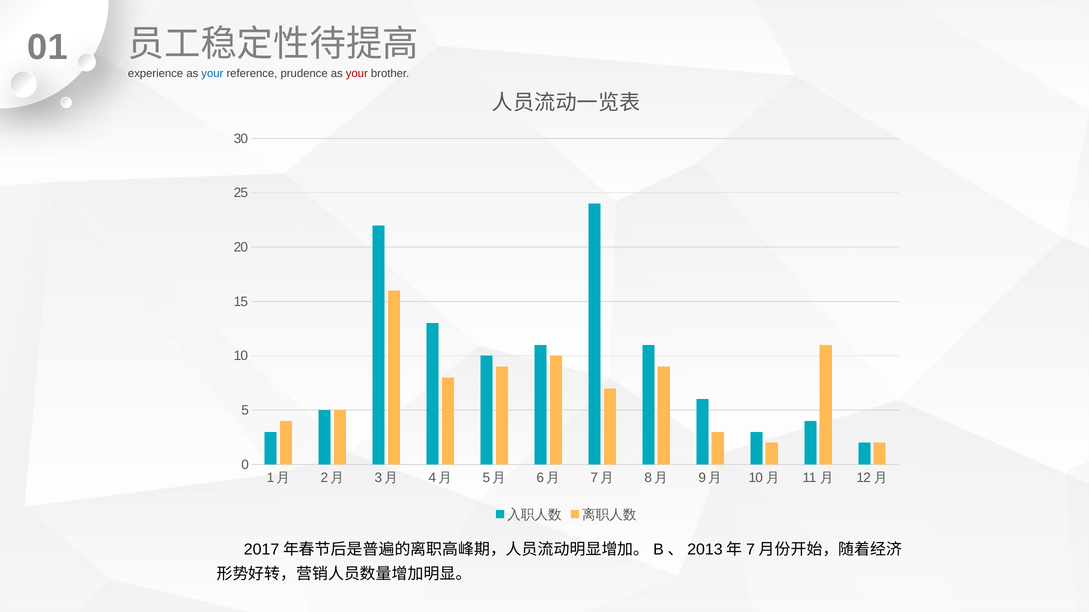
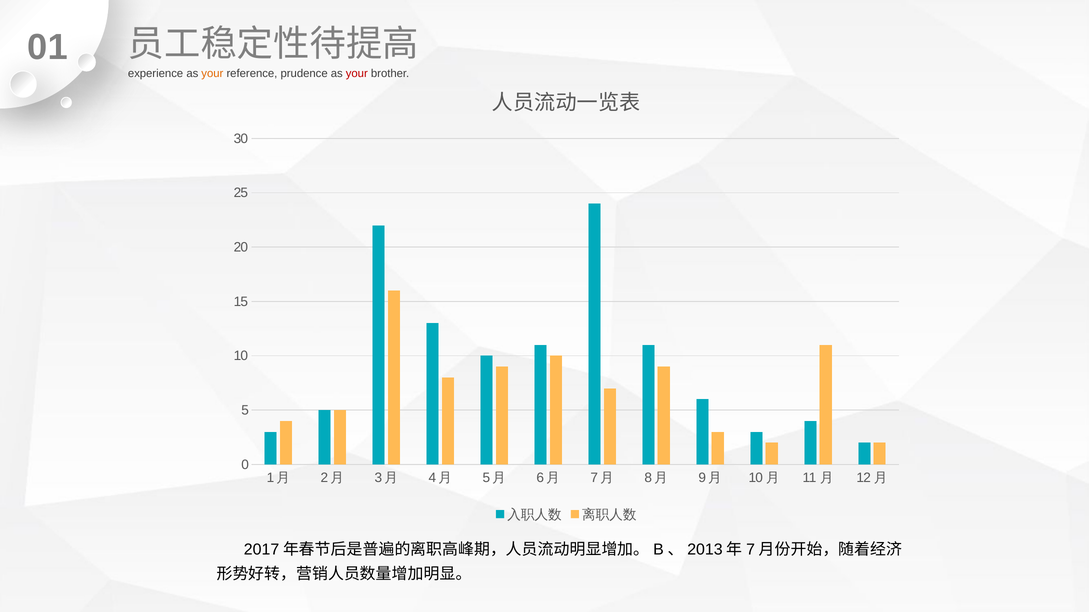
your at (212, 74) colour: blue -> orange
